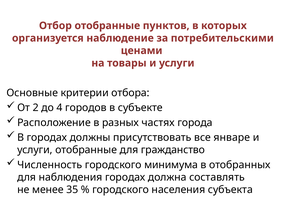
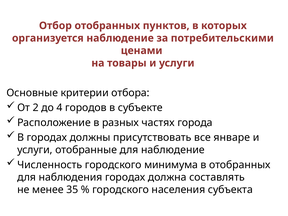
Отбор отобранные: отобранные -> отобранных
для гражданство: гражданство -> наблюдение
